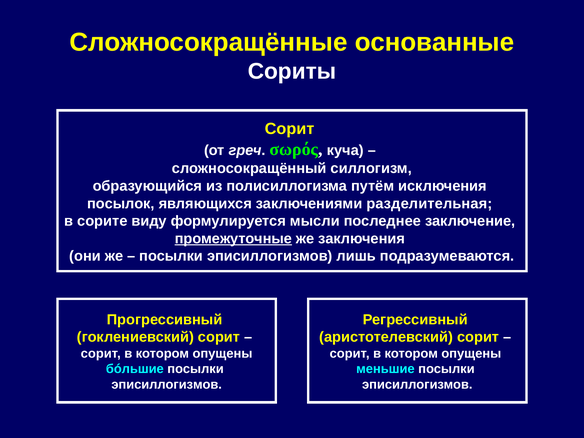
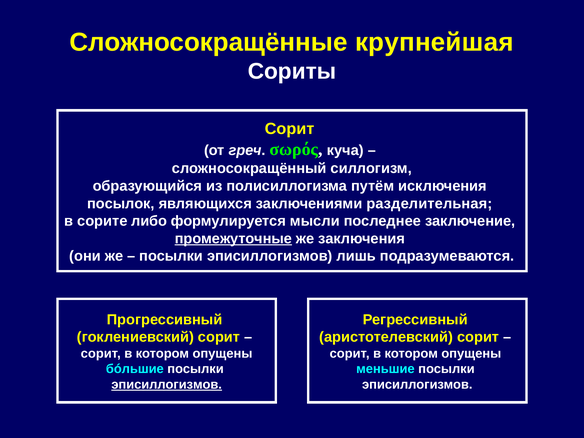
основанные: основанные -> крупнейшая
виду: виду -> либо
эписиллогизмов at (167, 385) underline: none -> present
